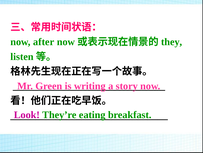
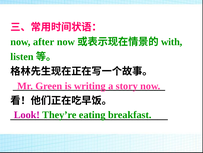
they: they -> with
